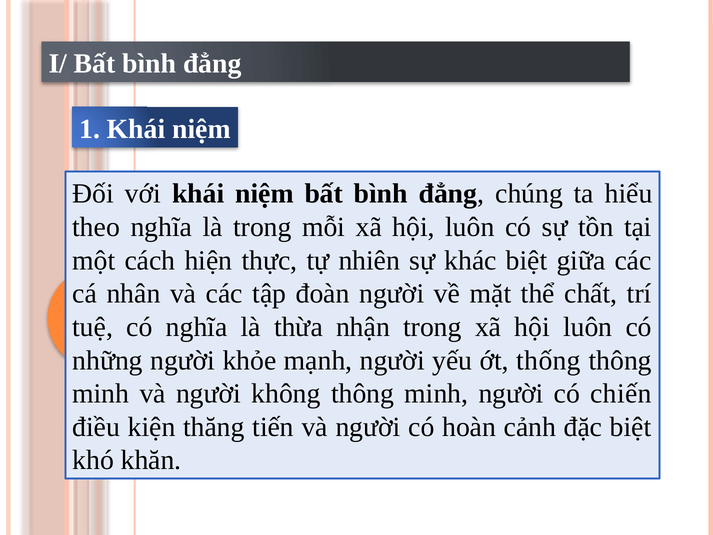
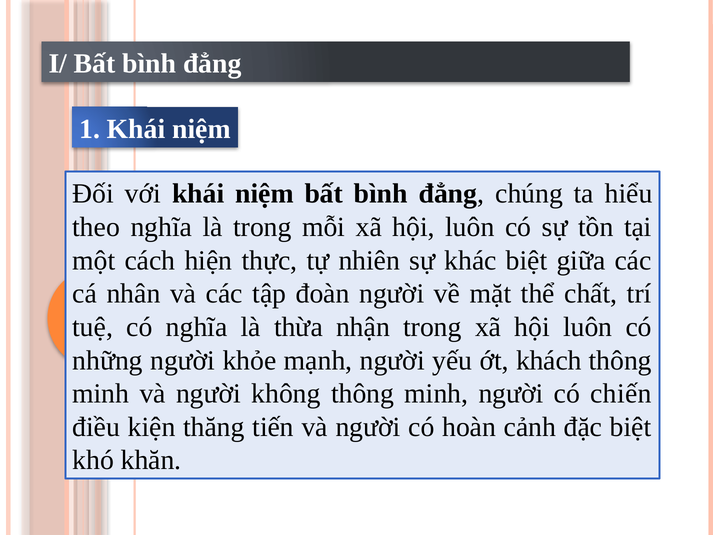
thống: thống -> khách
